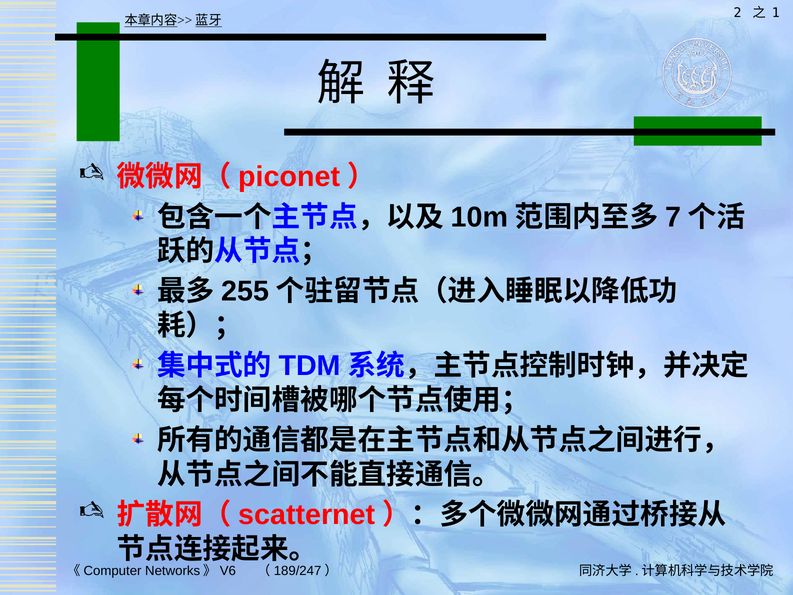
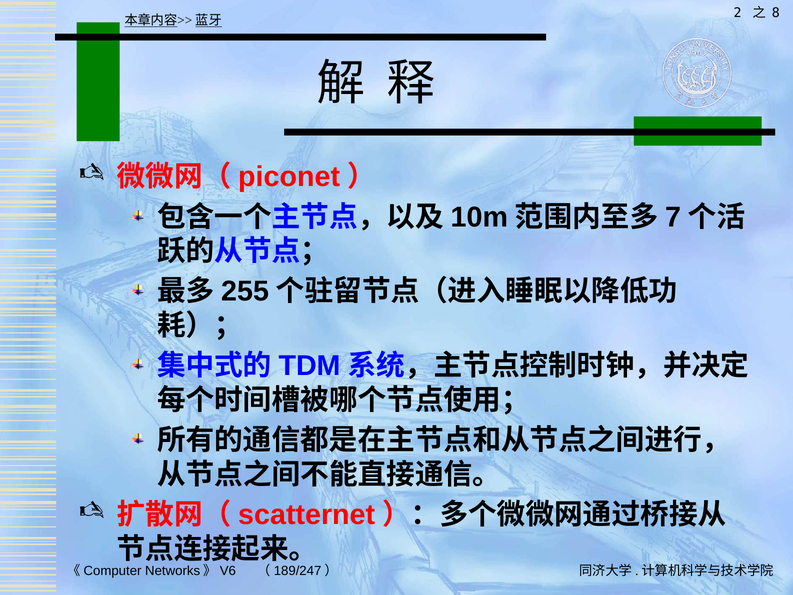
1: 1 -> 8
